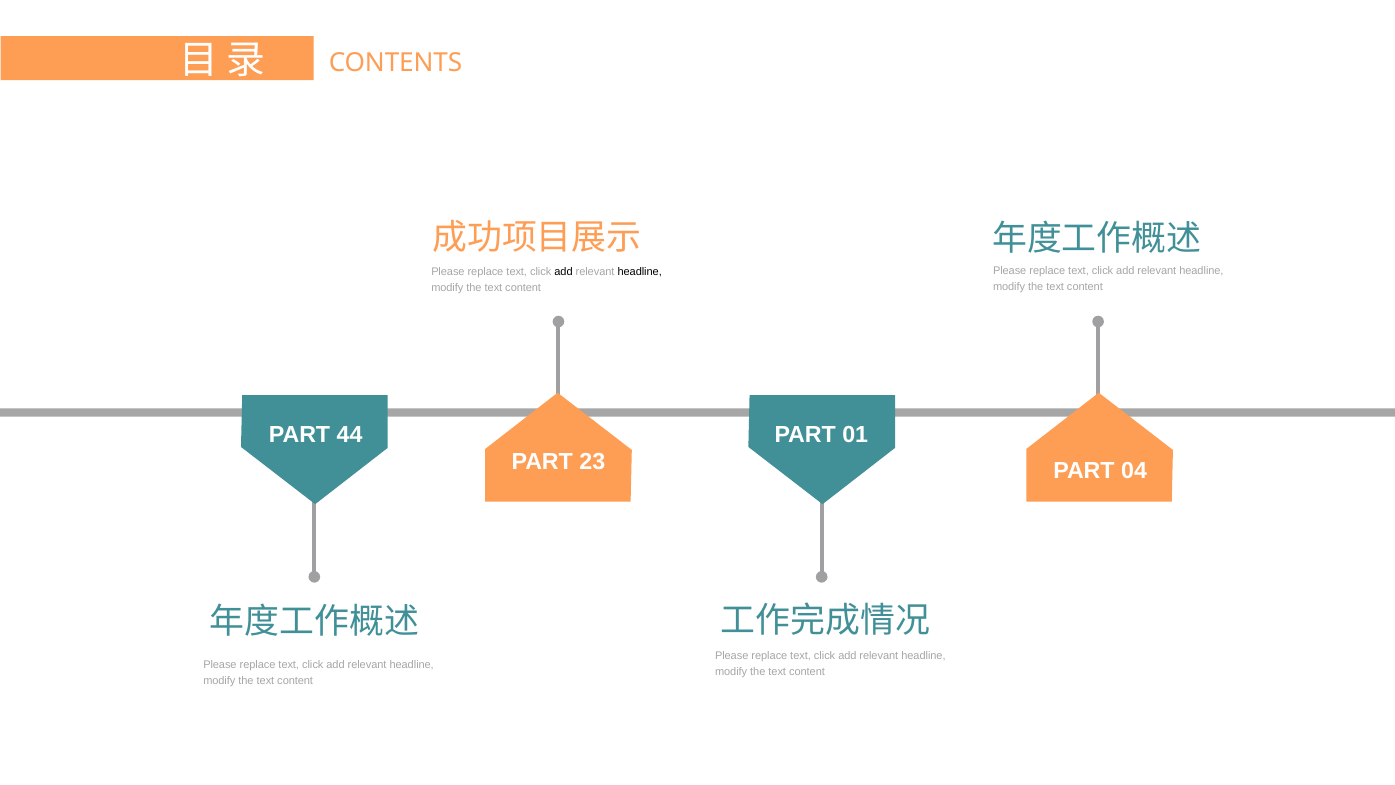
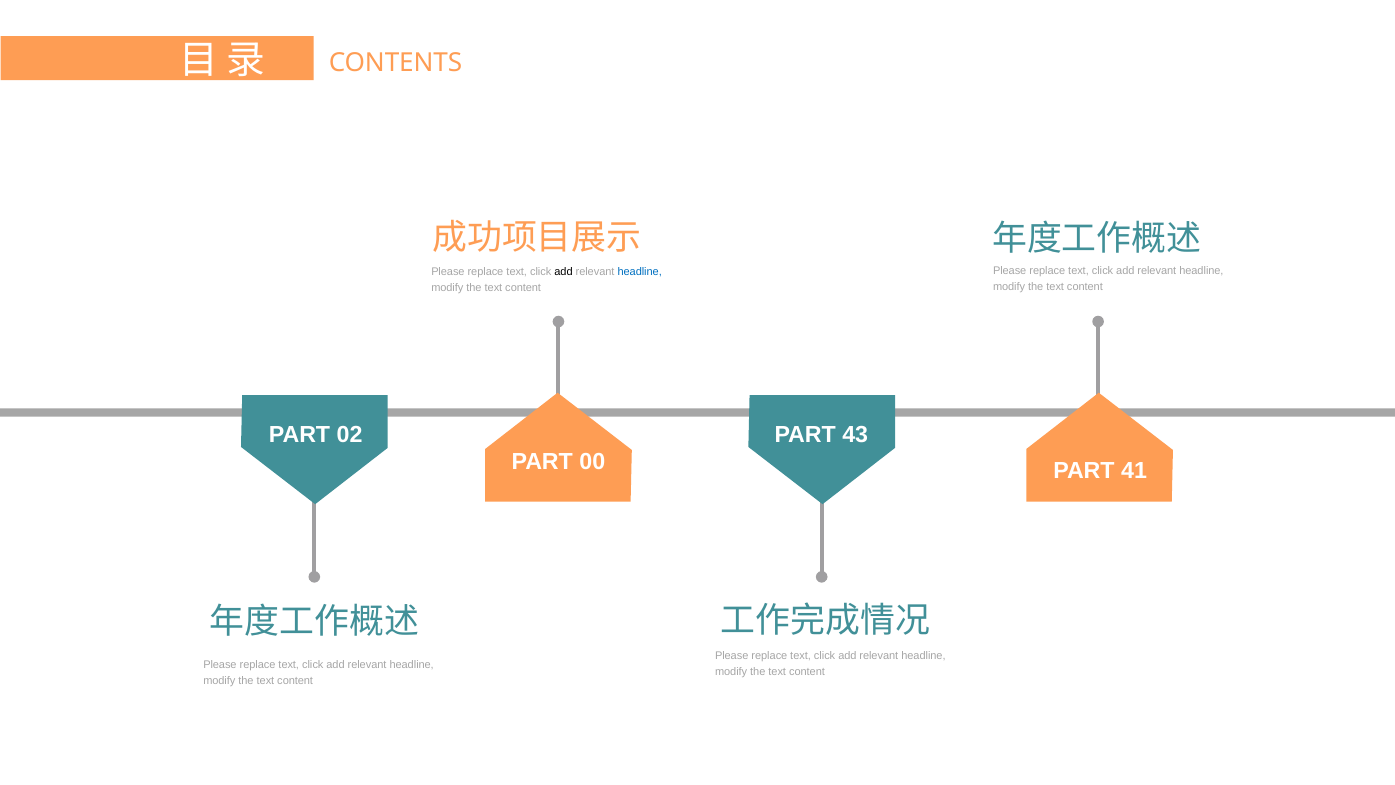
headline at (640, 272) colour: black -> blue
44: 44 -> 02
01: 01 -> 43
23: 23 -> 00
04: 04 -> 41
